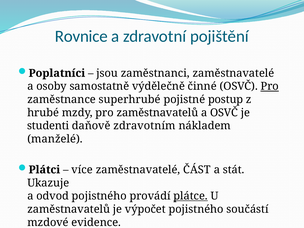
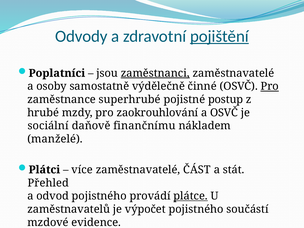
Rovnice: Rovnice -> Odvody
pojištění underline: none -> present
zaměstnanci underline: none -> present
pro zaměstnavatelů: zaměstnavatelů -> zaokrouhlování
studenti: studenti -> sociální
zdravotním: zdravotním -> finančnímu
Ukazuje: Ukazuje -> Přehled
